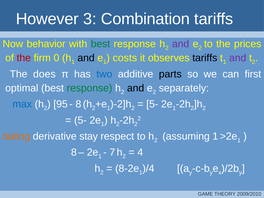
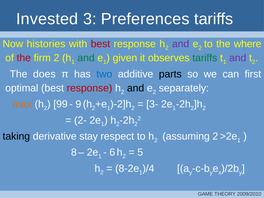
However: However -> Invested
Combination: Combination -> Preferences
behavior: behavior -> histories
best at (100, 44) colour: green -> red
prices: prices -> where
firm 0: 0 -> 2
and at (86, 58) colour: black -> green
costs: costs -> given
tariffs at (205, 58) colour: black -> green
response at (90, 88) colour: green -> red
max colour: blue -> orange
95: 95 -> 99
8 at (78, 104): 8 -> 9
5- at (152, 104): 5- -> 3-
5- at (80, 120): 5- -> 2-
taking colour: orange -> black
assuming 1: 1 -> 2
7: 7 -> 6
4: 4 -> 5
